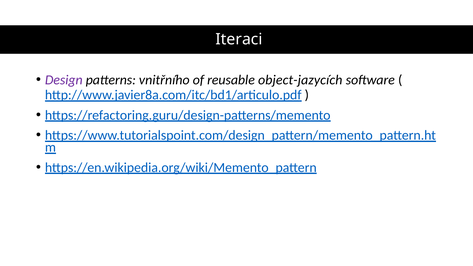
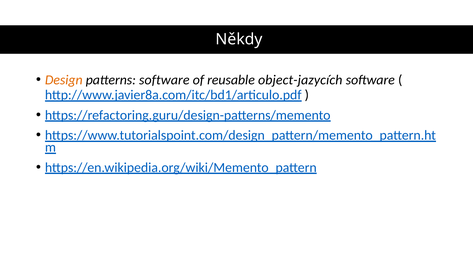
Iteraci: Iteraci -> Někdy
Design colour: purple -> orange
patterns vnitřního: vnitřního -> software
